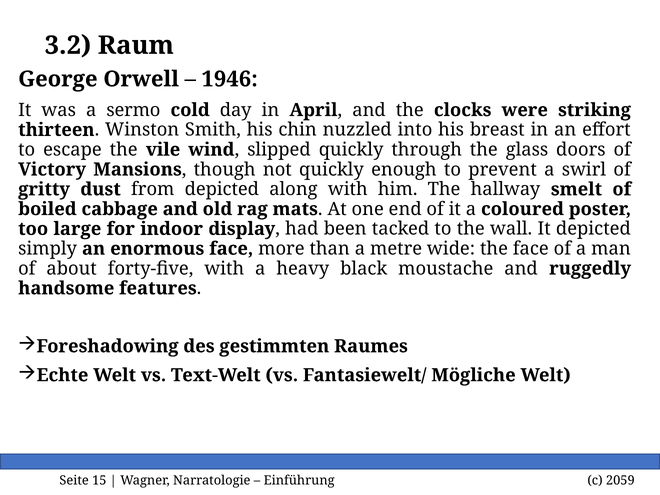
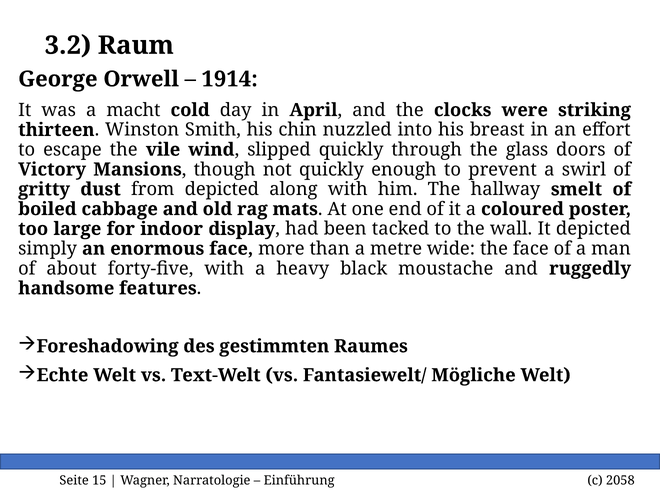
1946: 1946 -> 1914
sermo: sermo -> macht
2059: 2059 -> 2058
